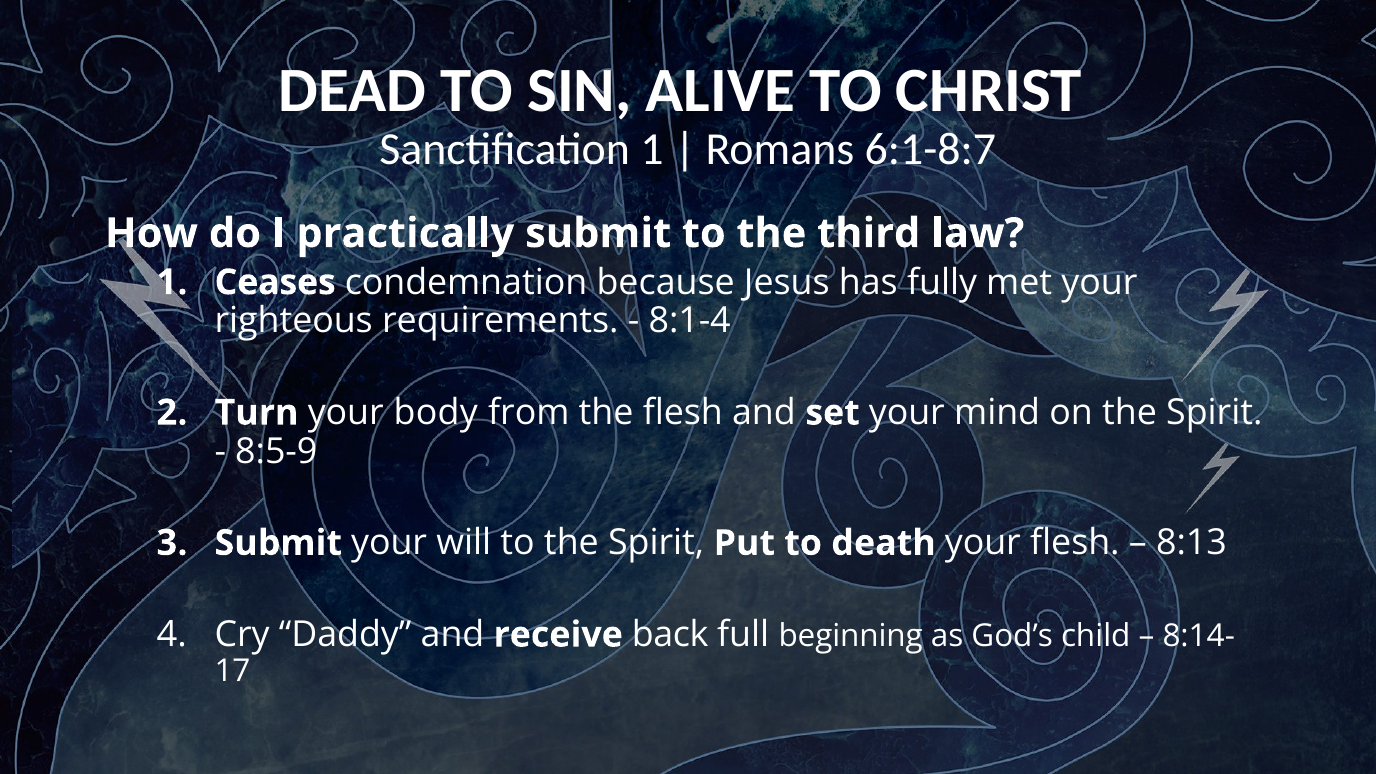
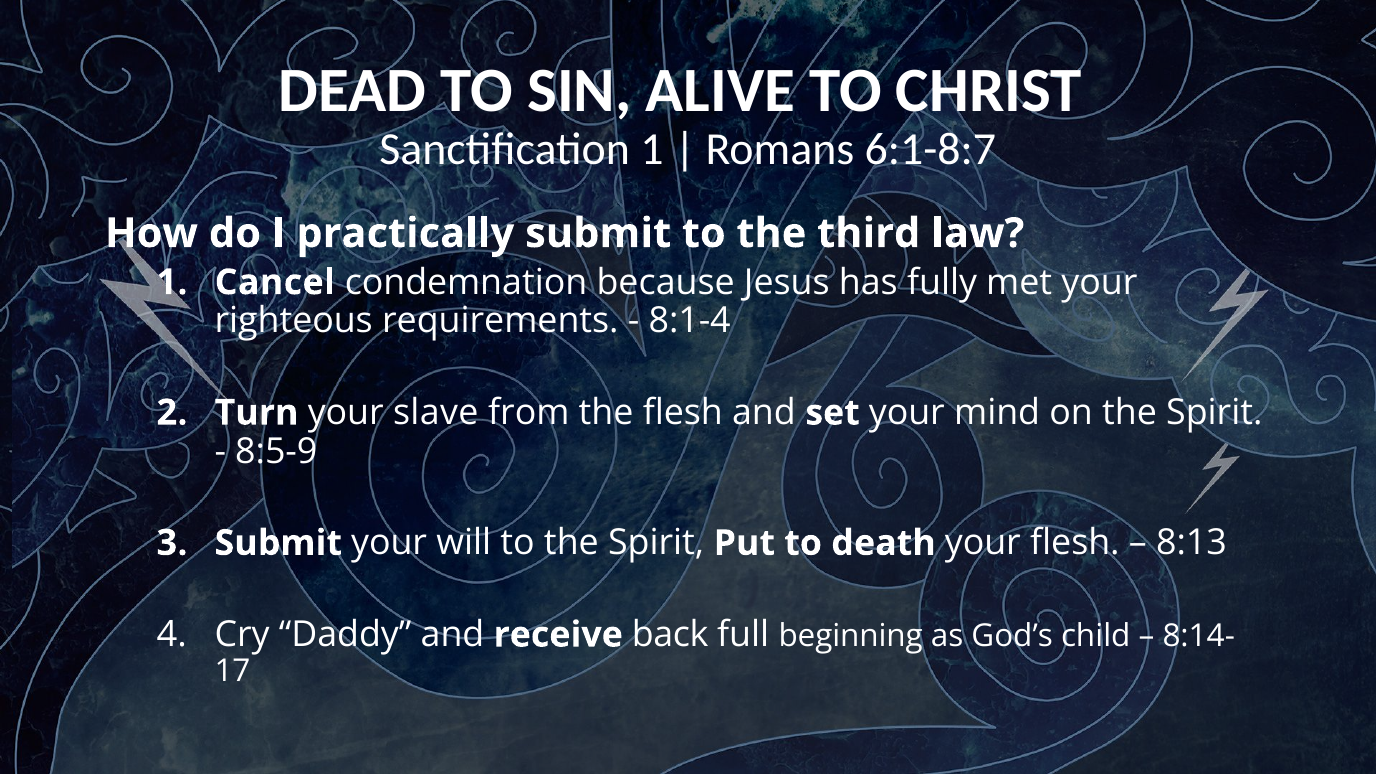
Ceases: Ceases -> Cancel
body: body -> slave
